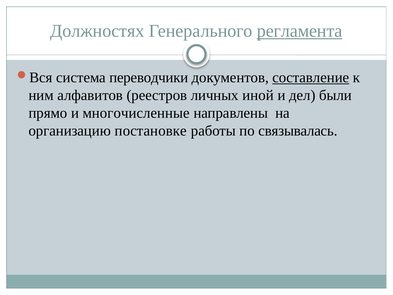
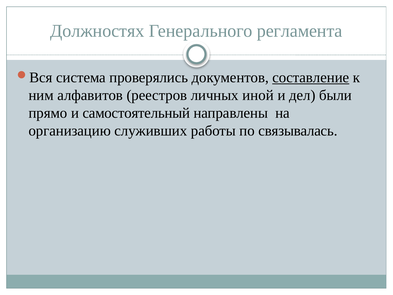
регламента underline: present -> none
переводчики: переводчики -> проверялись
многочисленные: многочисленные -> самостоятельный
постановке: постановке -> служивших
